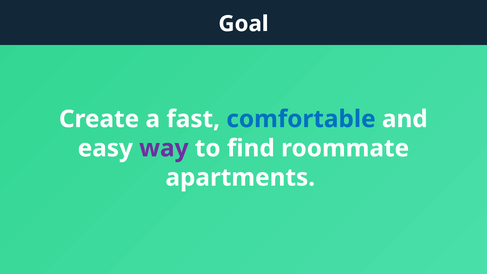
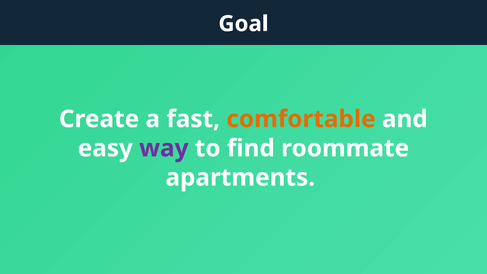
comfortable colour: blue -> orange
